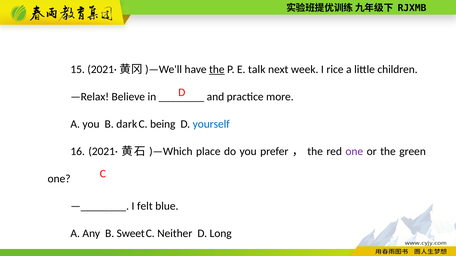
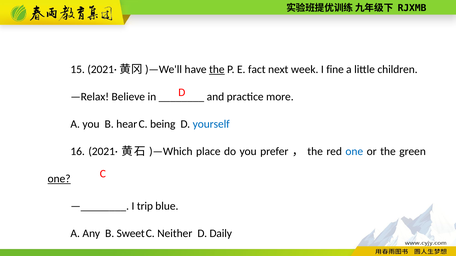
talk: talk -> fact
rice: rice -> fine
dark: dark -> hear
one at (354, 152) colour: purple -> blue
one at (59, 179) underline: none -> present
felt: felt -> trip
Long: Long -> Daily
